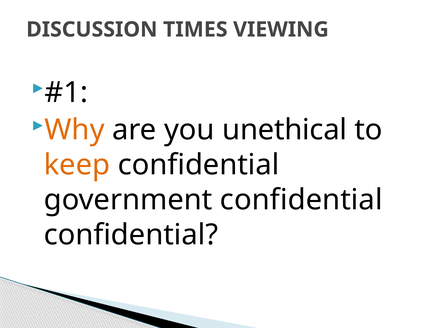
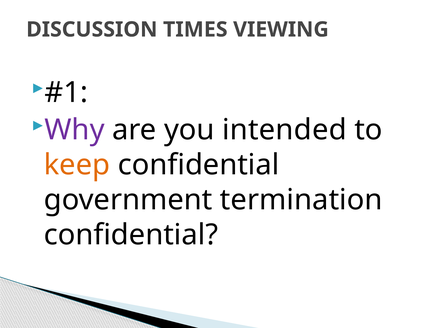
Why colour: orange -> purple
unethical: unethical -> intended
government confidential: confidential -> termination
